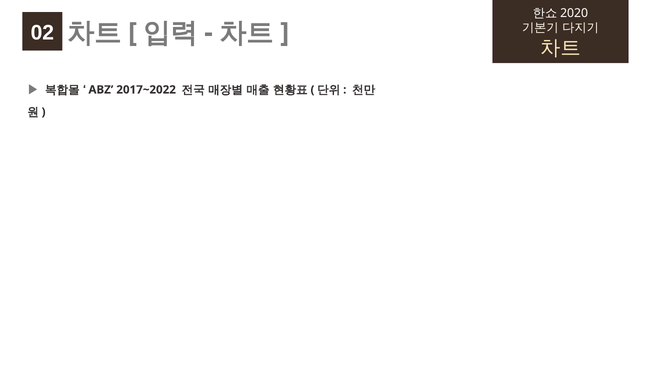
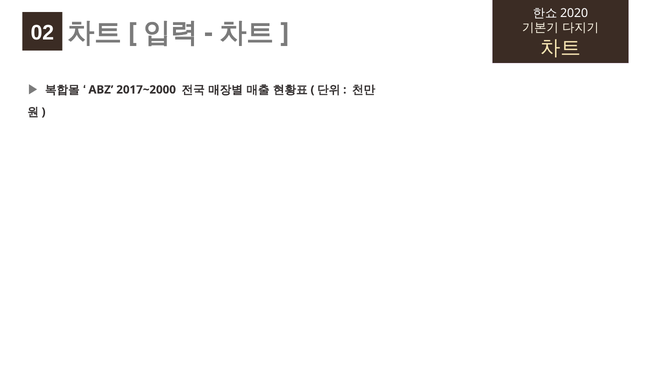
2017~2022: 2017~2022 -> 2017~2000
